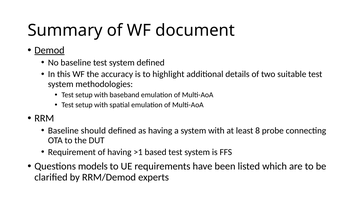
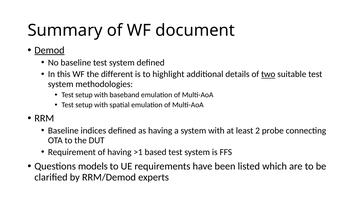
accuracy: accuracy -> different
two underline: none -> present
should: should -> indices
8: 8 -> 2
